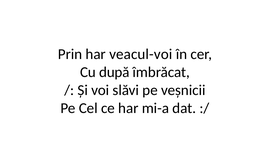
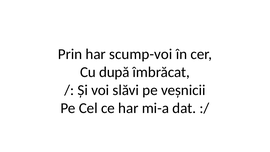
veacul-voi: veacul-voi -> scump-voi
